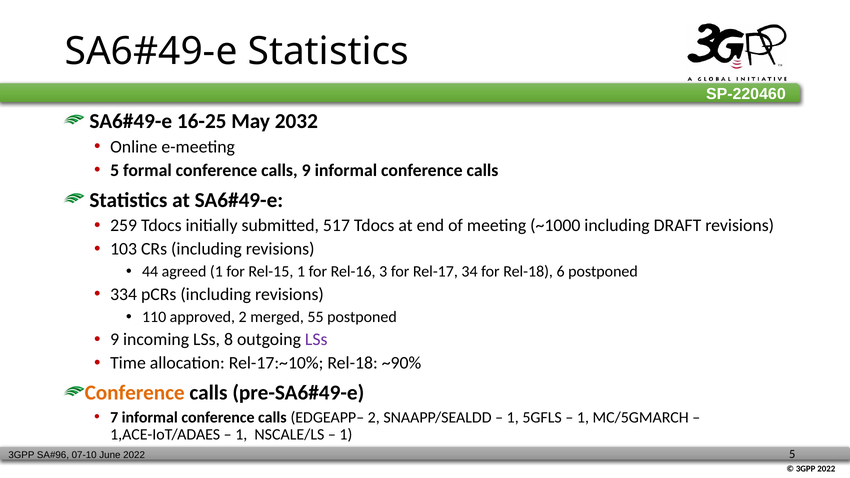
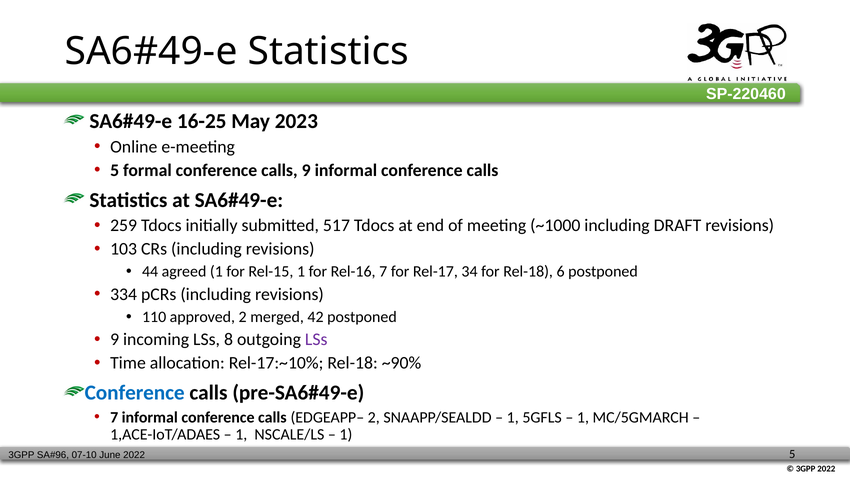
2032: 2032 -> 2023
Rel-16 3: 3 -> 7
55: 55 -> 42
Conference at (135, 393) colour: orange -> blue
